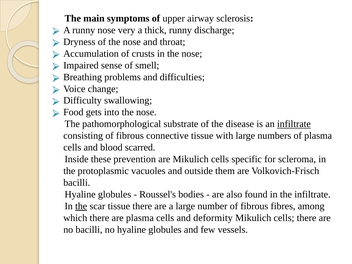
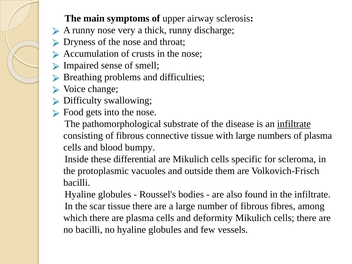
scarred: scarred -> bumpy
prevention: prevention -> differential
the at (81, 206) underline: present -> none
